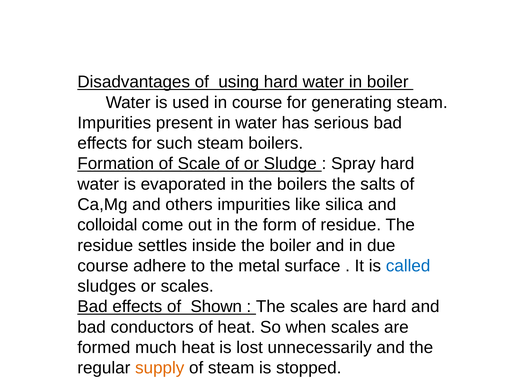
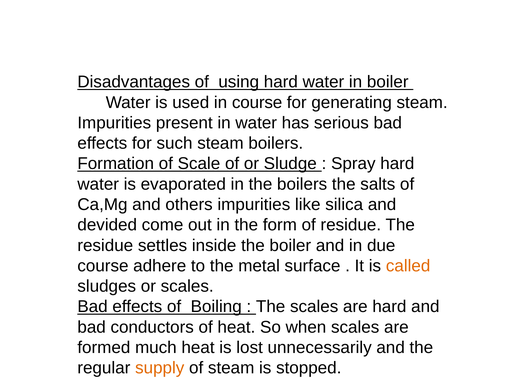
colloidal: colloidal -> devided
called colour: blue -> orange
Shown: Shown -> Boiling
